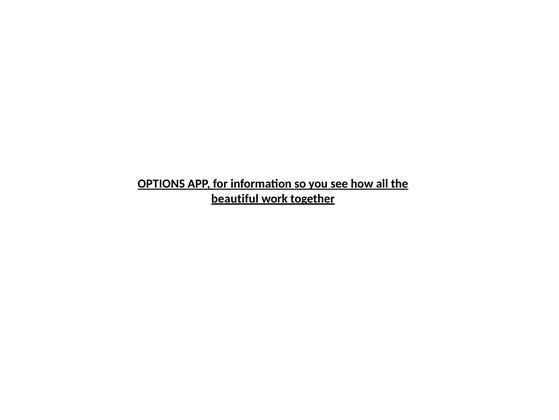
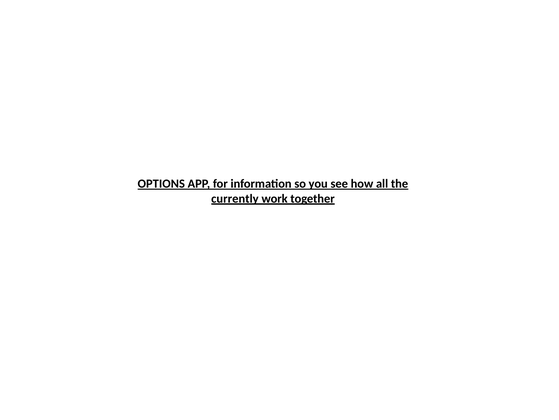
beautiful: beautiful -> currently
